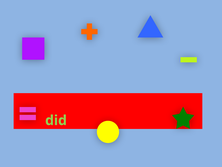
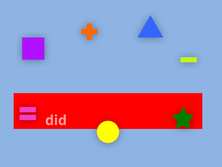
did colour: light green -> pink
